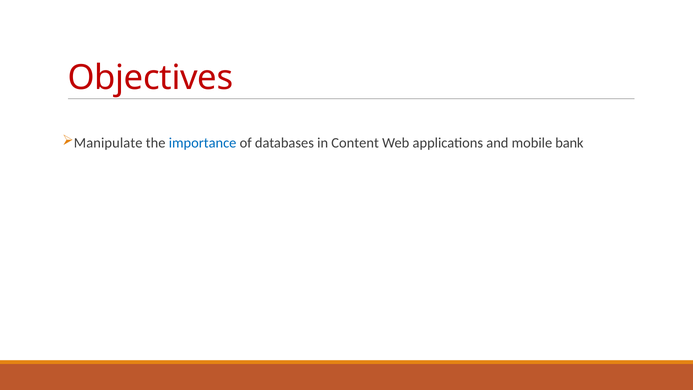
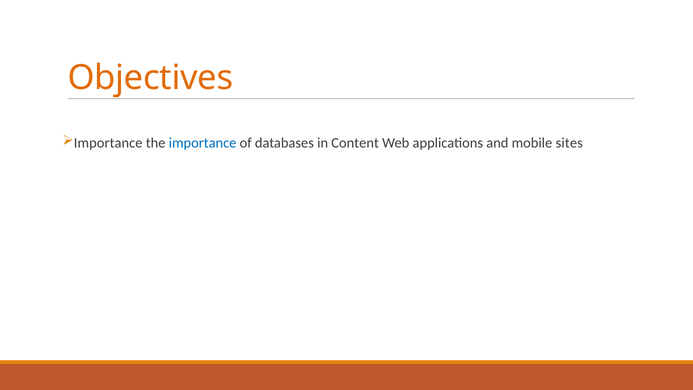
Objectives colour: red -> orange
Manipulate at (108, 143): Manipulate -> Importance
bank: bank -> sites
